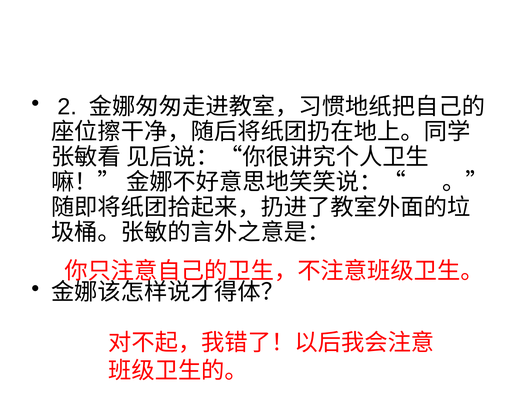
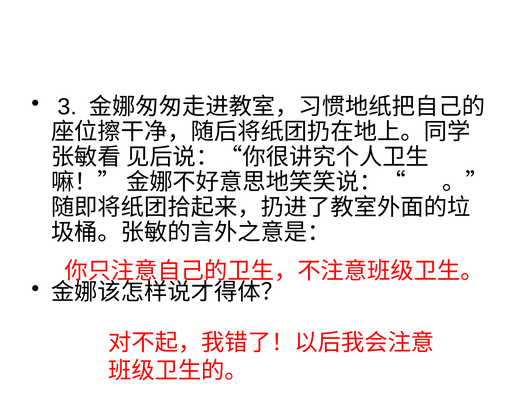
2: 2 -> 3
